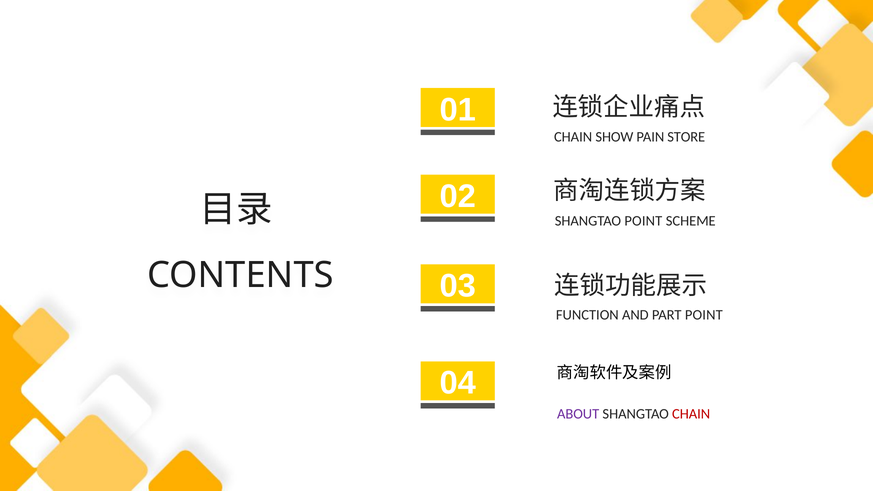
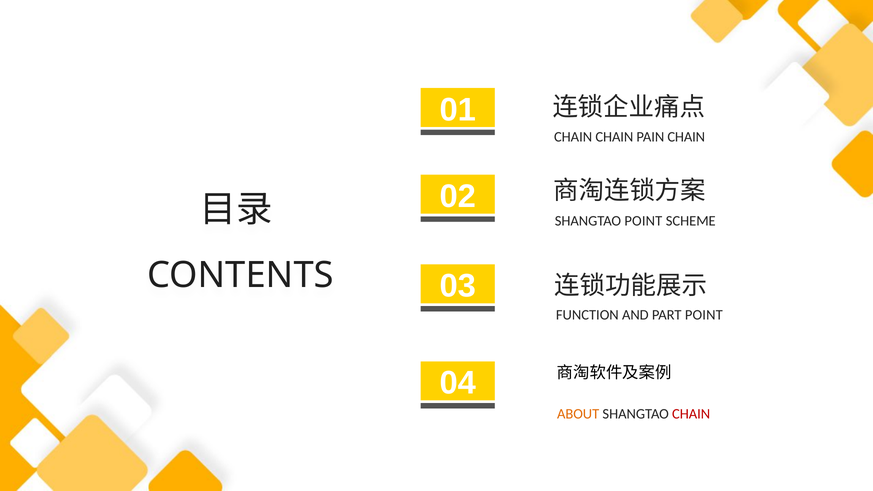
CHAIN SHOW: SHOW -> CHAIN
PAIN STORE: STORE -> CHAIN
ABOUT colour: purple -> orange
